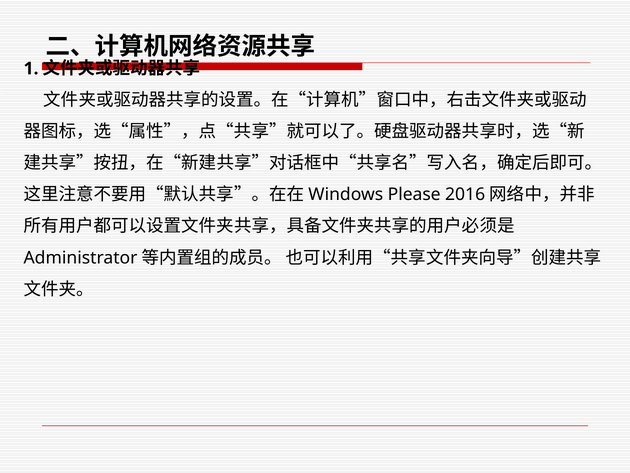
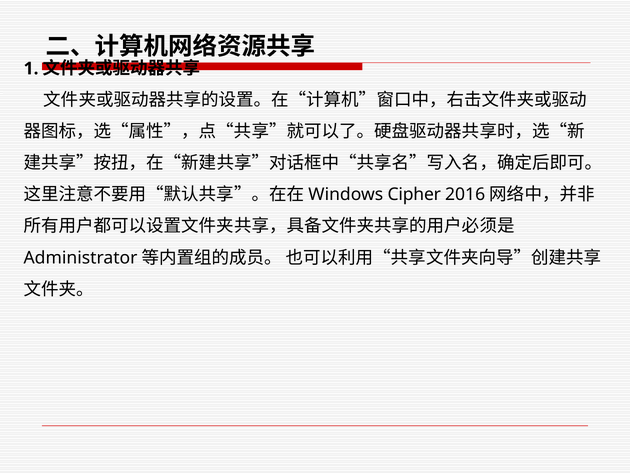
Please: Please -> Cipher
